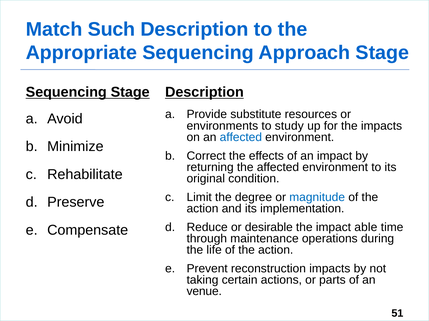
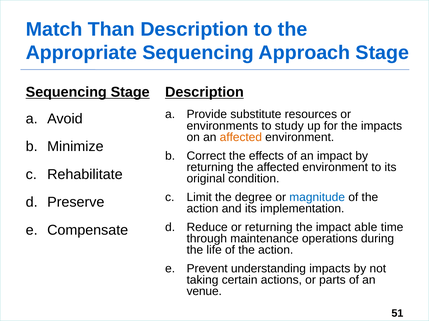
Such: Such -> Than
affected at (241, 138) colour: blue -> orange
or desirable: desirable -> returning
reconstruction: reconstruction -> understanding
